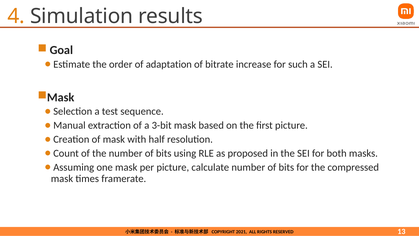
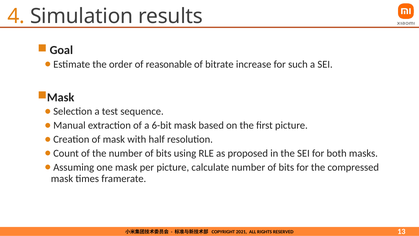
adaptation: adaptation -> reasonable
3-bit: 3-bit -> 6-bit
